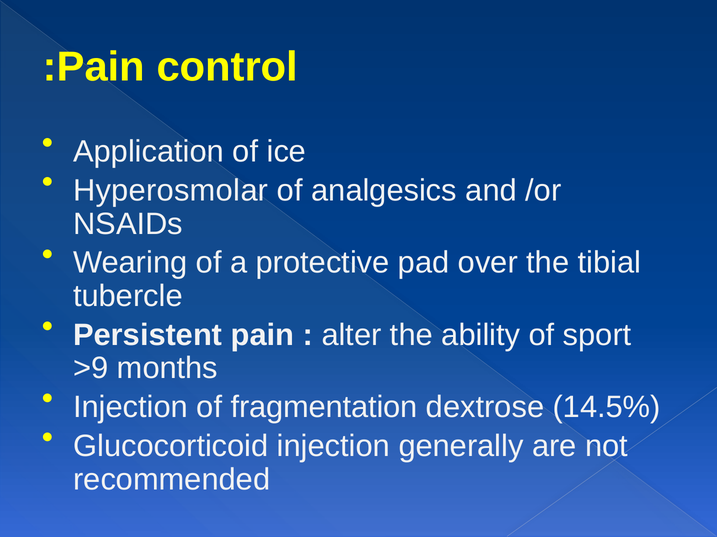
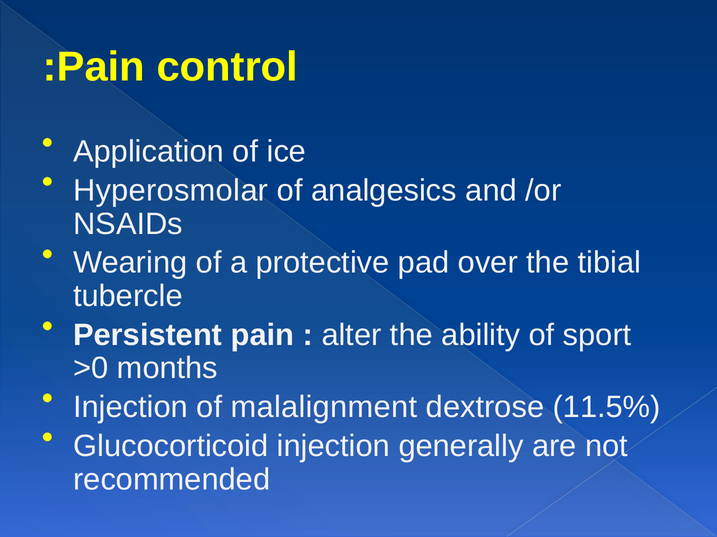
>9: >9 -> >0
fragmentation: fragmentation -> malalignment
14.5%: 14.5% -> 11.5%
